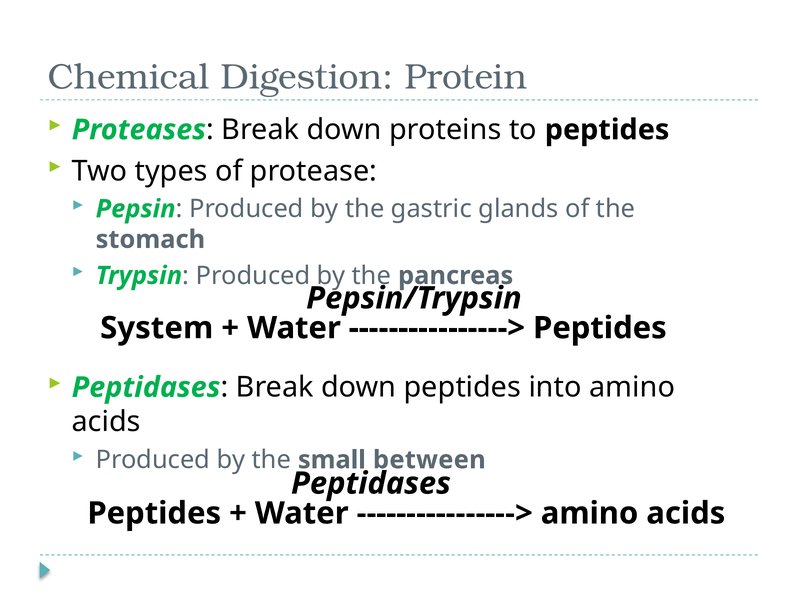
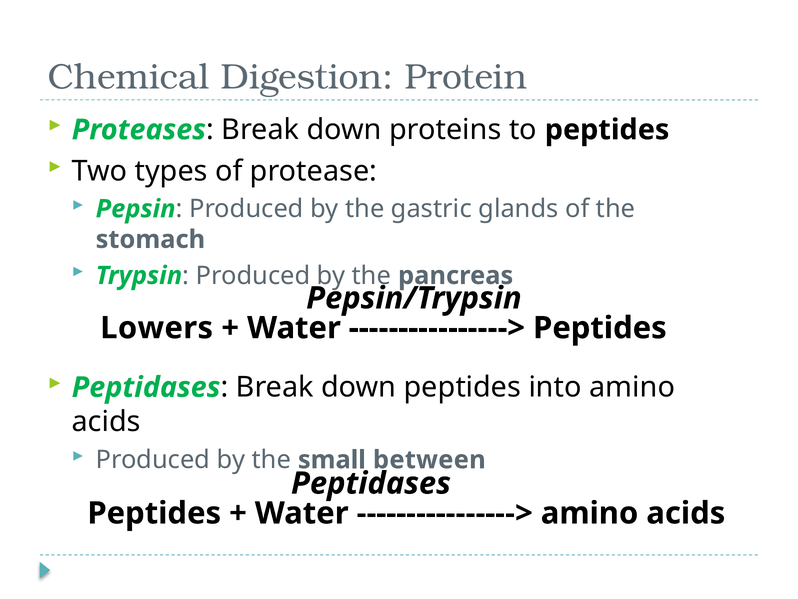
System: System -> Lowers
